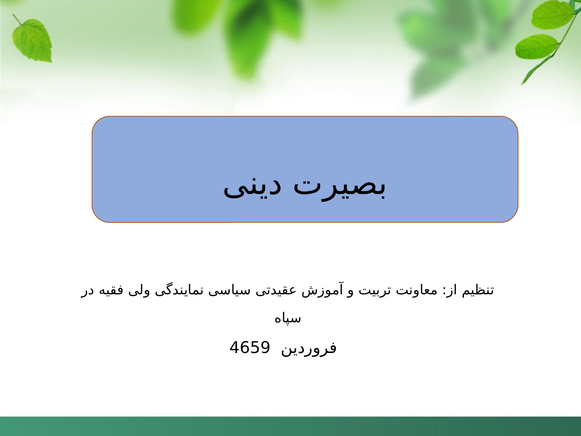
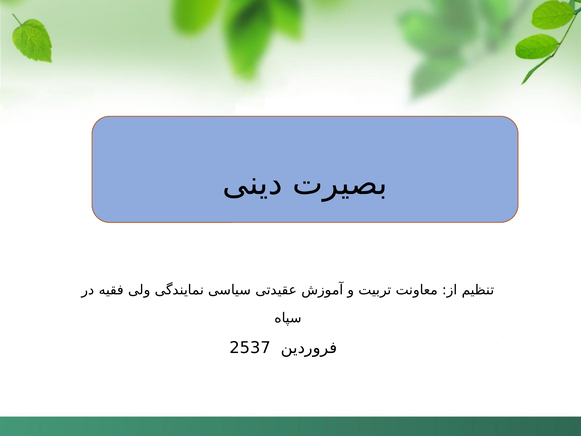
4659: 4659 -> 2537
